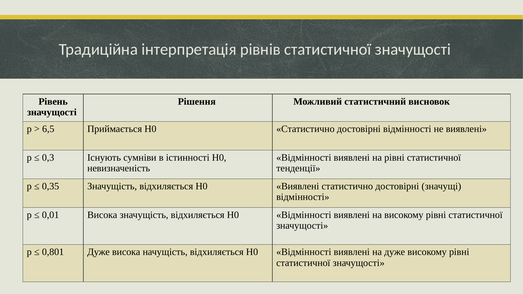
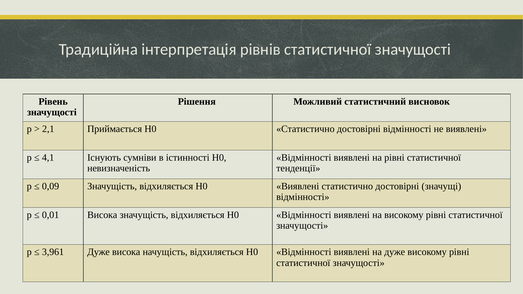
6,5: 6,5 -> 2,1
0,3: 0,3 -> 4,1
0,35: 0,35 -> 0,09
0,801: 0,801 -> 3,961
